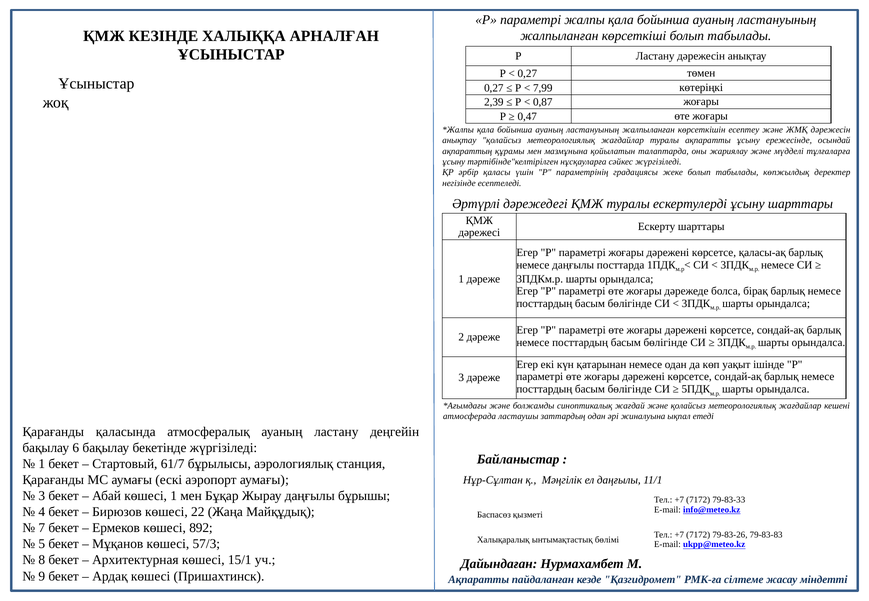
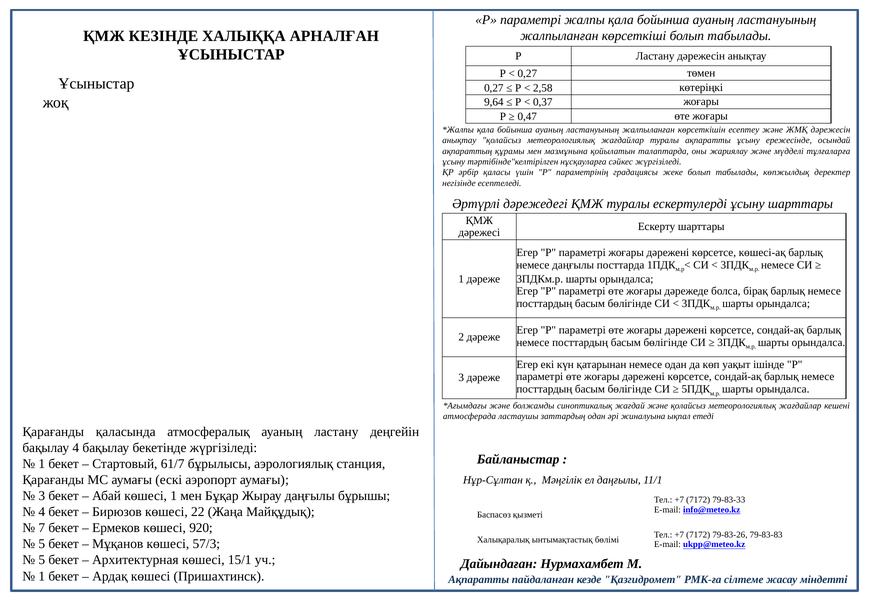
7,99: 7,99 -> 2,58
2,39: 2,39 -> 9,64
0,87: 0,87 -> 0,37
қаласы-ақ: қаласы-ақ -> көшесі-ақ
бақылау 6: 6 -> 4
892: 892 -> 920
8 at (42, 561): 8 -> 5
9 at (42, 577): 9 -> 1
